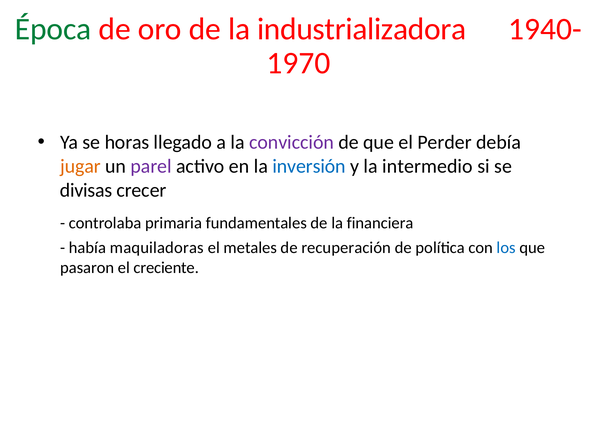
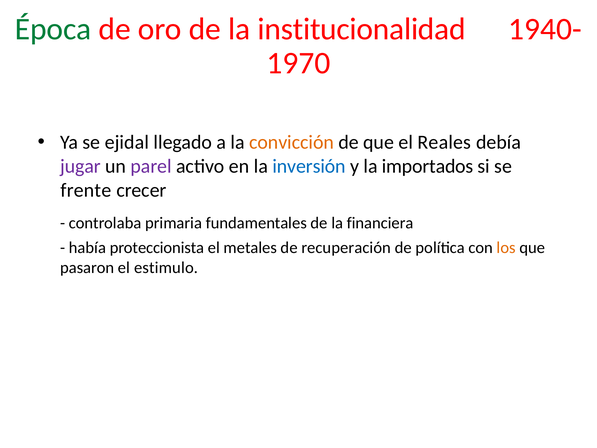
industrializadora: industrializadora -> institucionalidad
horas: horas -> ejidal
convicción colour: purple -> orange
Perder: Perder -> Reales
jugar colour: orange -> purple
intermedio: intermedio -> importados
divisas: divisas -> frente
maquiladoras: maquiladoras -> proteccionista
los colour: blue -> orange
creciente: creciente -> estimulo
